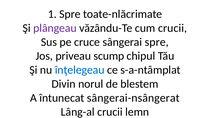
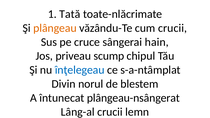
1 Spre: Spre -> Tată
plângeau colour: purple -> orange
sângerai spre: spre -> hain
sângerai-nsângerat: sângerai-nsângerat -> plângeau-nsângerat
